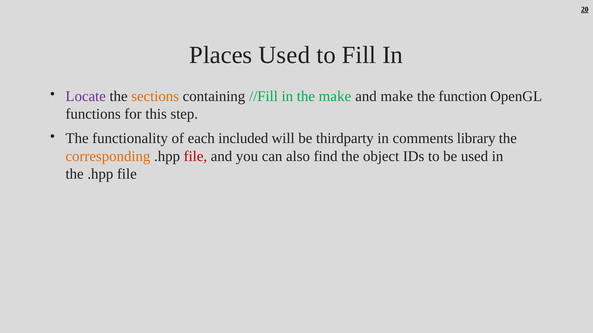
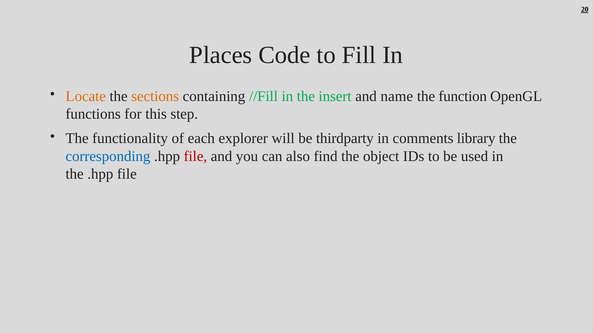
Places Used: Used -> Code
Locate colour: purple -> orange
the make: make -> insert
and make: make -> name
included: included -> explorer
corresponding colour: orange -> blue
